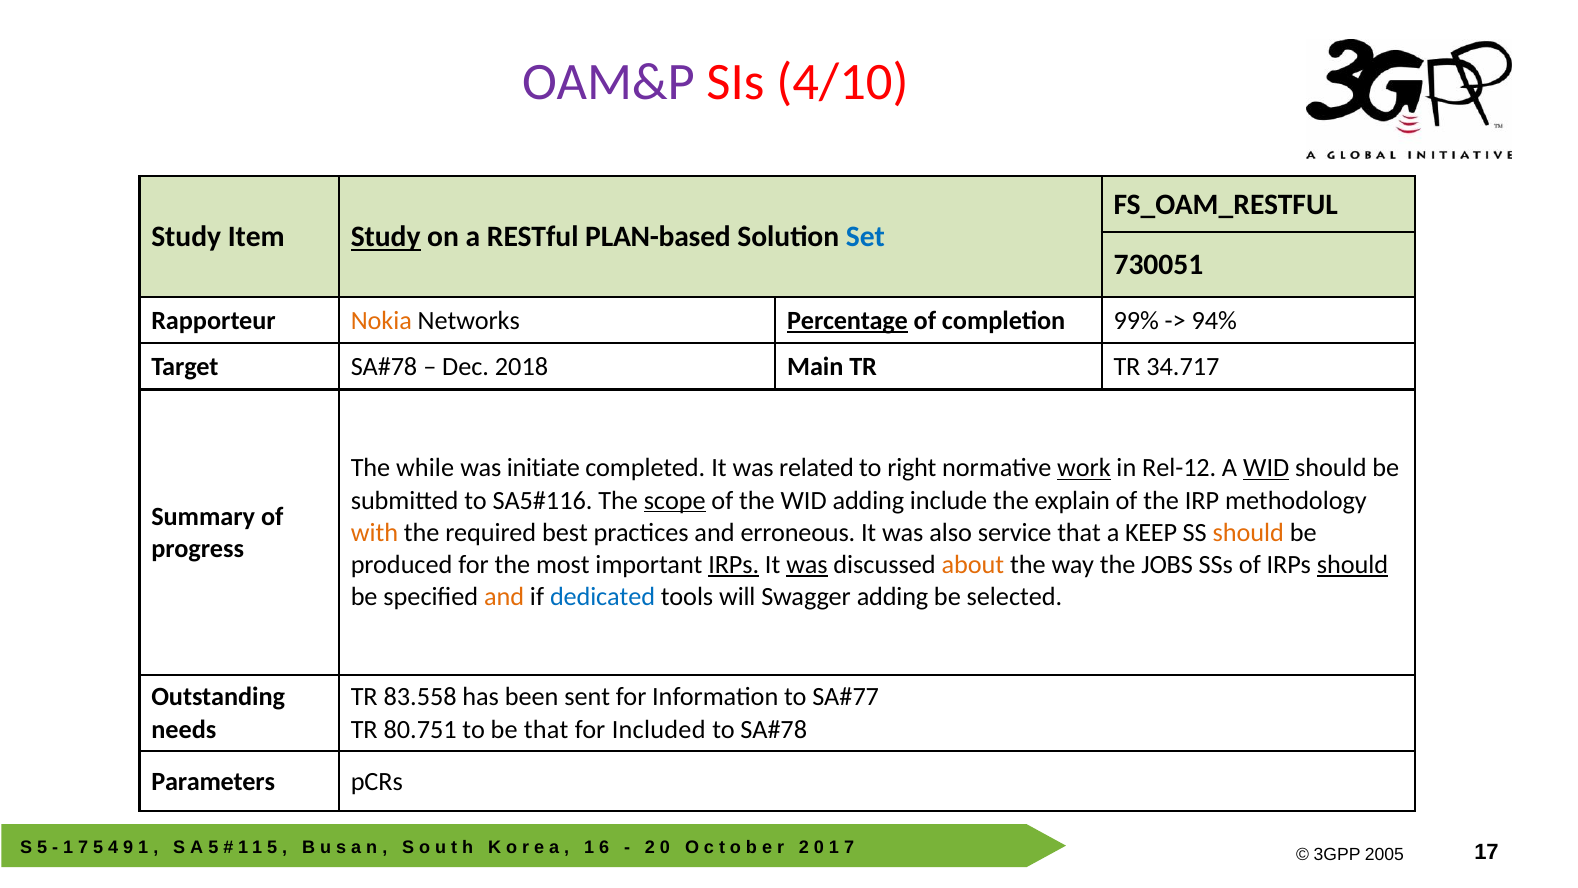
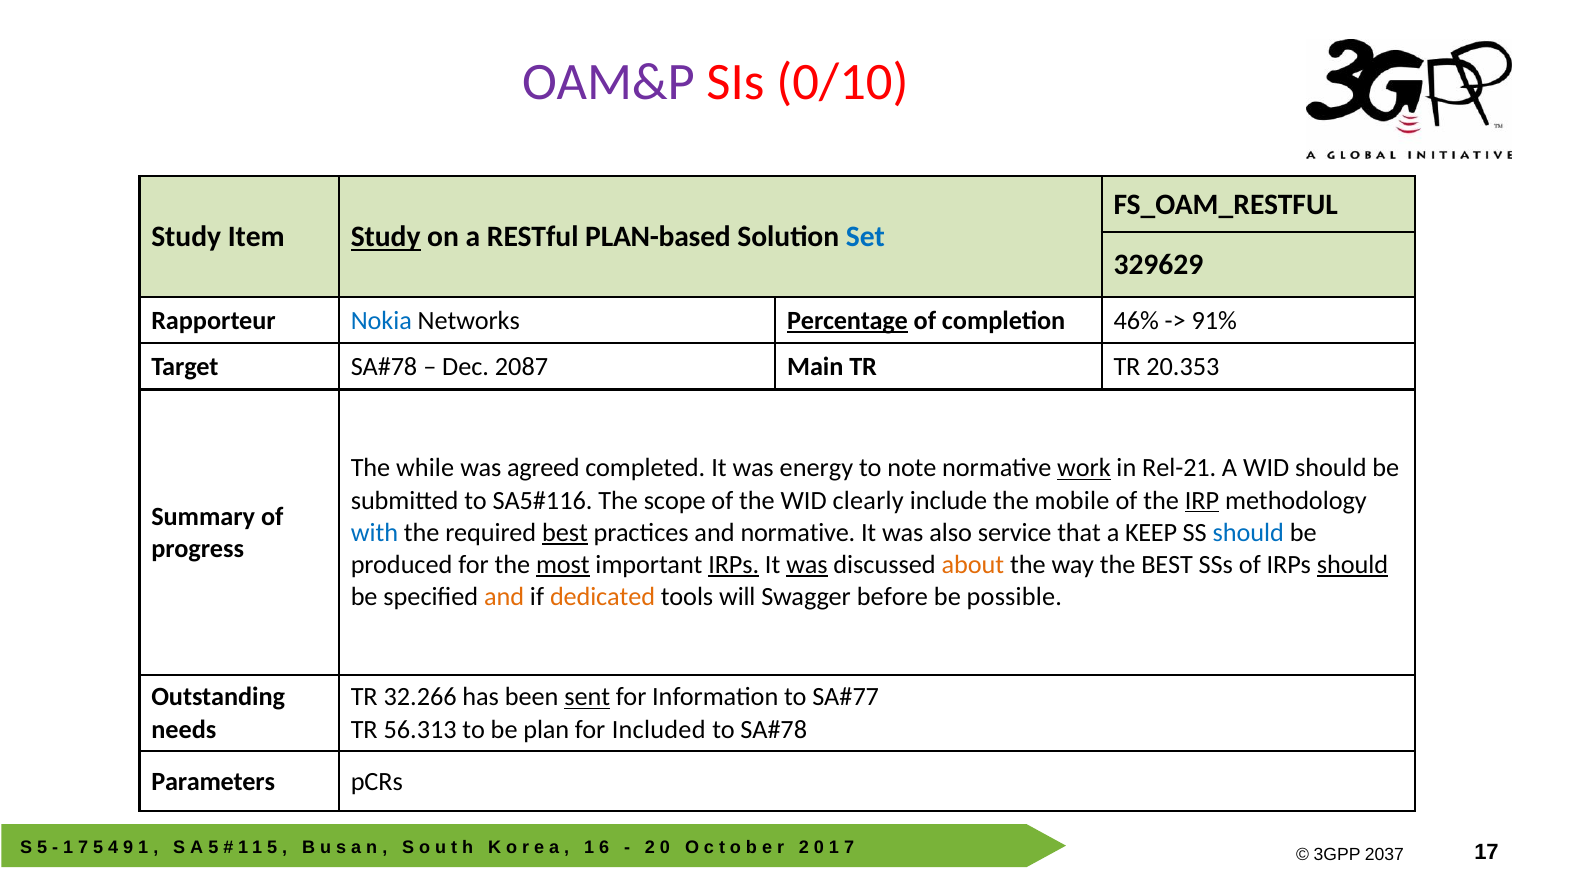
4/10: 4/10 -> 0/10
730051: 730051 -> 329629
Nokia colour: orange -> blue
99%: 99% -> 46%
94%: 94% -> 91%
2018: 2018 -> 2087
34.717: 34.717 -> 20.353
initiate: initiate -> agreed
related: related -> energy
right: right -> note
Rel-12: Rel-12 -> Rel-21
WID at (1266, 468) underline: present -> none
scope underline: present -> none
WID adding: adding -> clearly
explain: explain -> mobile
IRP underline: none -> present
with colour: orange -> blue
best at (565, 532) underline: none -> present
and erroneous: erroneous -> normative
should at (1248, 532) colour: orange -> blue
most underline: none -> present
the JOBS: JOBS -> BEST
dedicated colour: blue -> orange
Swagger adding: adding -> before
selected: selected -> possible
83.558: 83.558 -> 32.266
sent underline: none -> present
80.751: 80.751 -> 56.313
be that: that -> plan
2005: 2005 -> 2037
